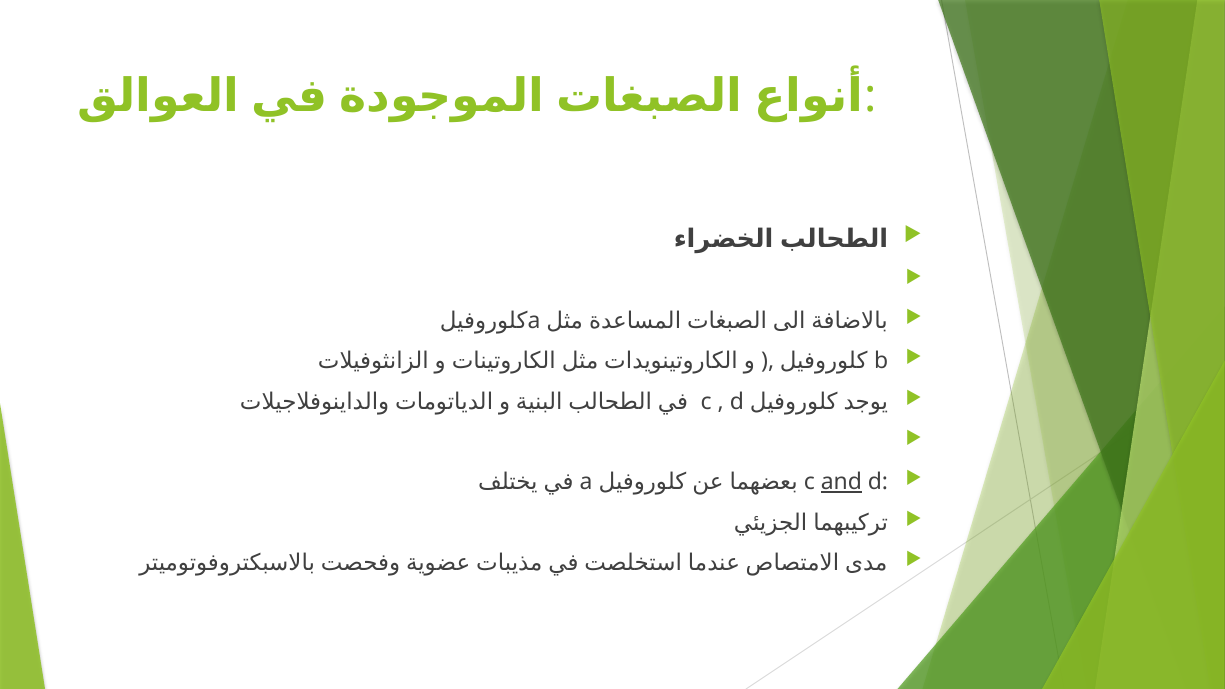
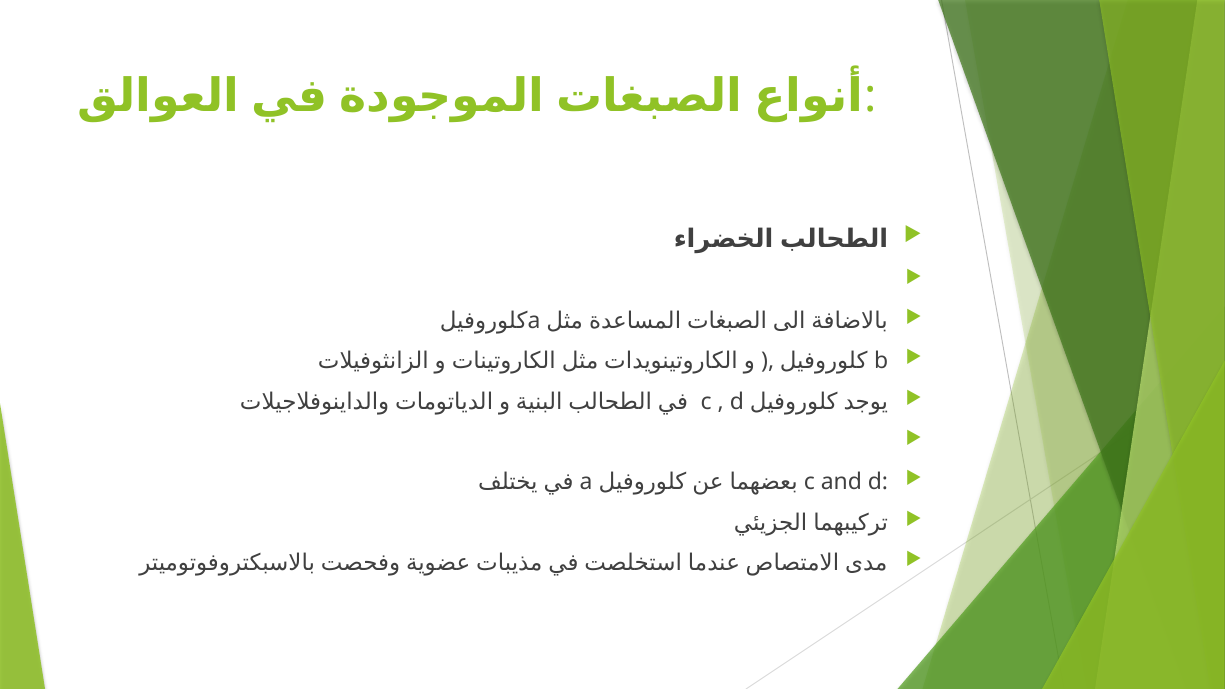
and underline: present -> none
